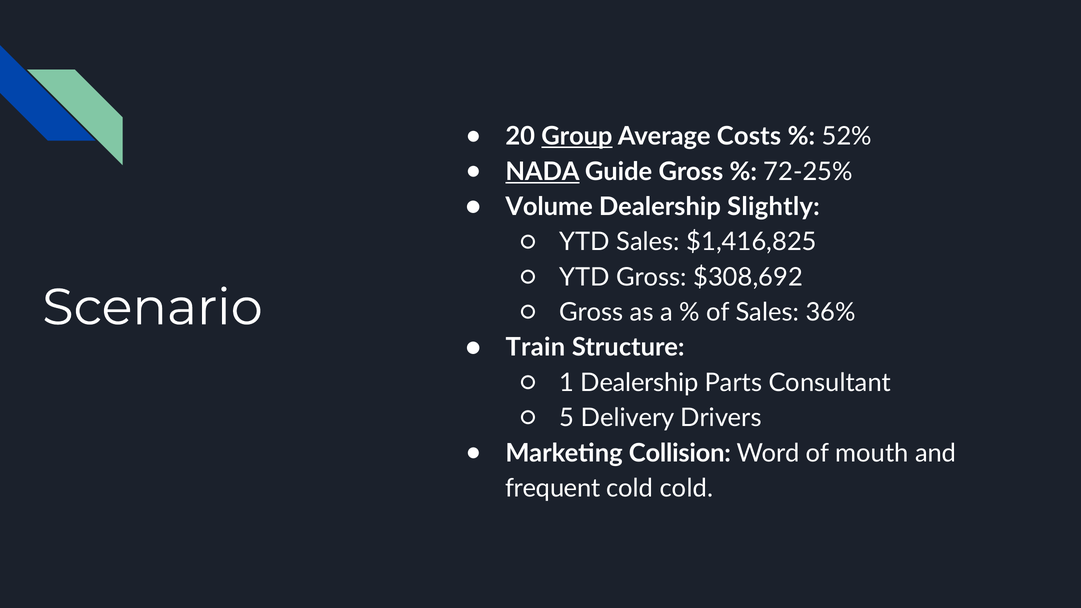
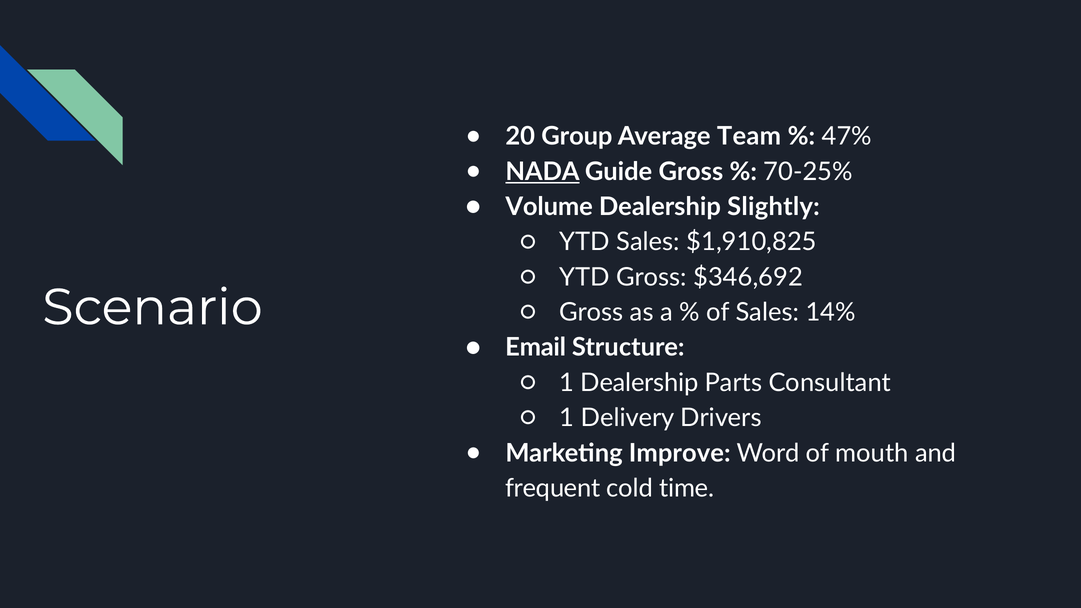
Group underline: present -> none
Costs: Costs -> Team
52%: 52% -> 47%
72-25%: 72-25% -> 70-25%
$1,416,825: $1,416,825 -> $1,910,825
$308,692: $308,692 -> $346,692
36%: 36% -> 14%
Train: Train -> Email
5 at (567, 418): 5 -> 1
Collision: Collision -> Improve
cold cold: cold -> time
